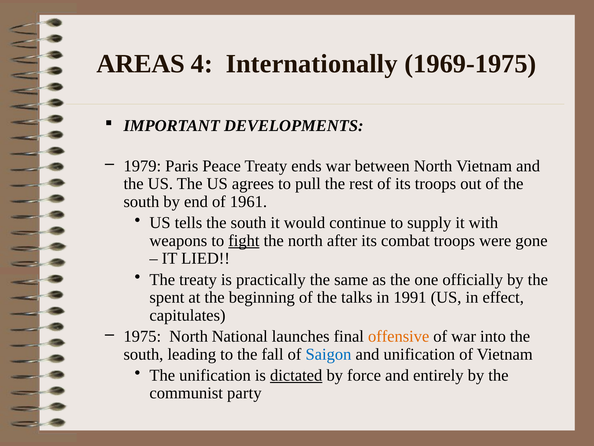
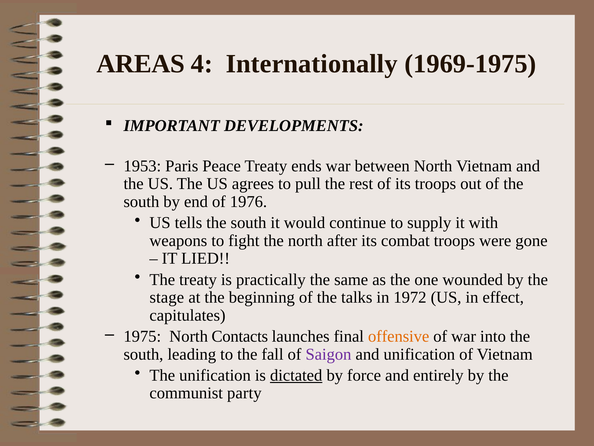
1979: 1979 -> 1953
1961: 1961 -> 1976
fight underline: present -> none
officially: officially -> wounded
spent: spent -> stage
1991: 1991 -> 1972
National: National -> Contacts
Saigon colour: blue -> purple
